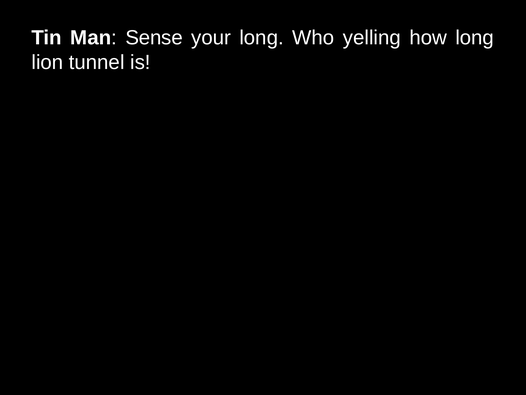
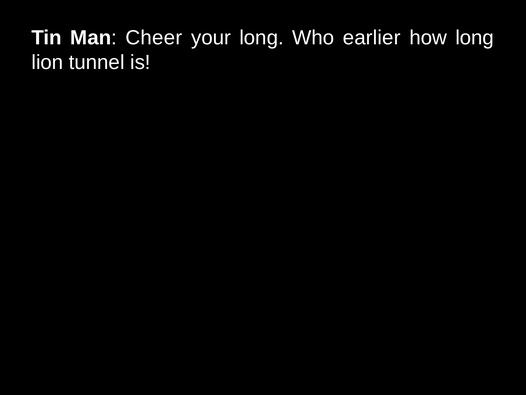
Sense: Sense -> Cheer
yelling: yelling -> earlier
